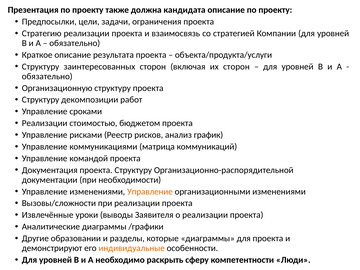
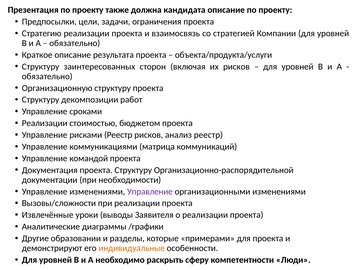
их сторон: сторон -> рисков
анализ график: график -> реестр
Управление at (150, 192) colour: orange -> purple
которые диаграммы: диаграммы -> примерами
